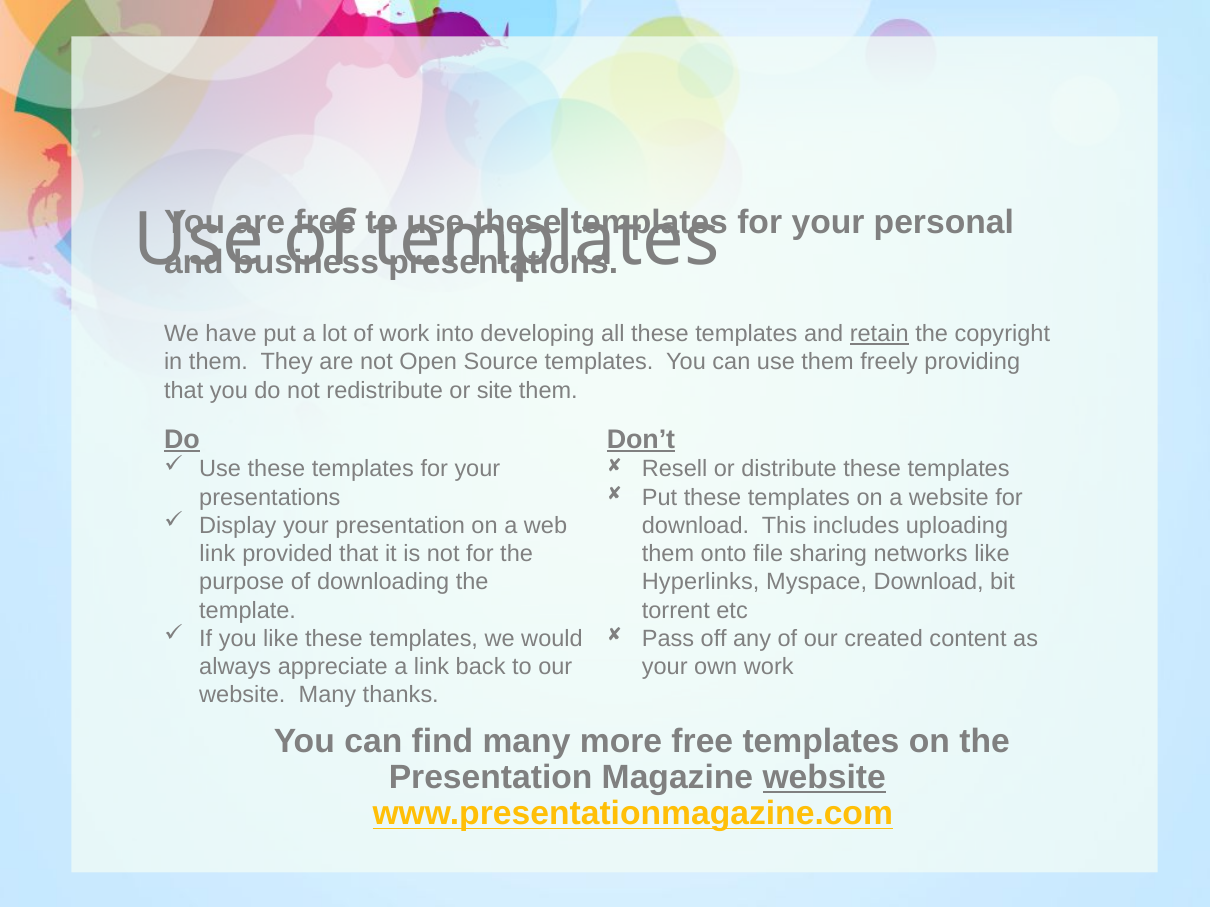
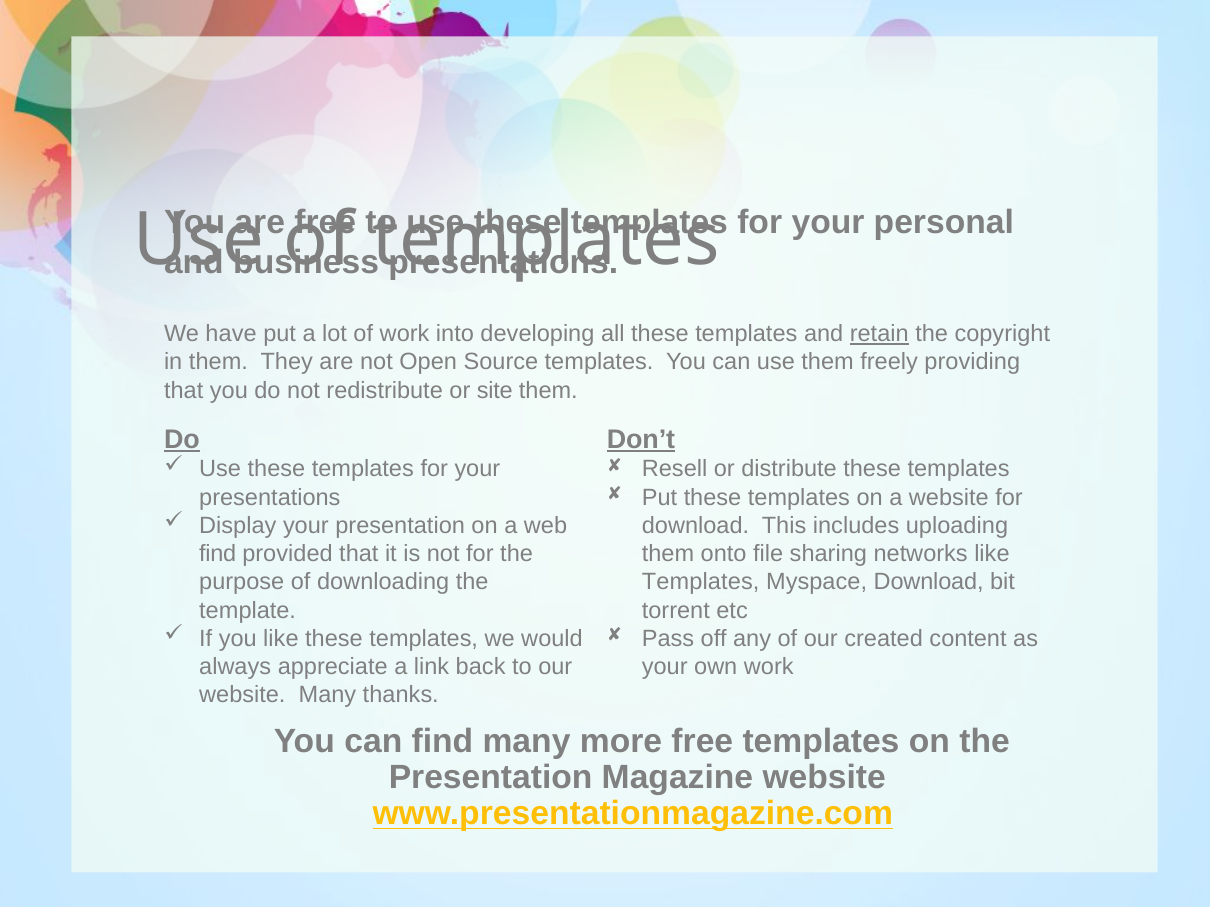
link at (217, 554): link -> find
Hyperlinks at (701, 582): Hyperlinks -> Templates
website at (824, 778) underline: present -> none
